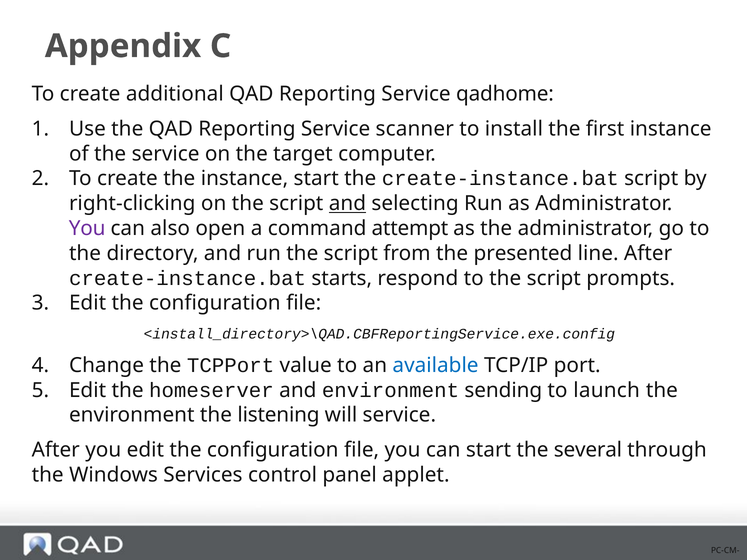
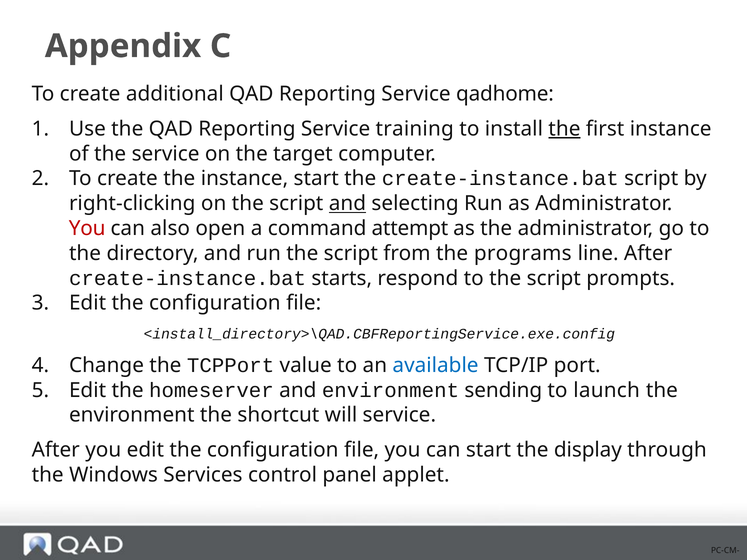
scanner: scanner -> training
the at (564, 129) underline: none -> present
You at (87, 229) colour: purple -> red
presented: presented -> programs
listening: listening -> shortcut
several: several -> display
